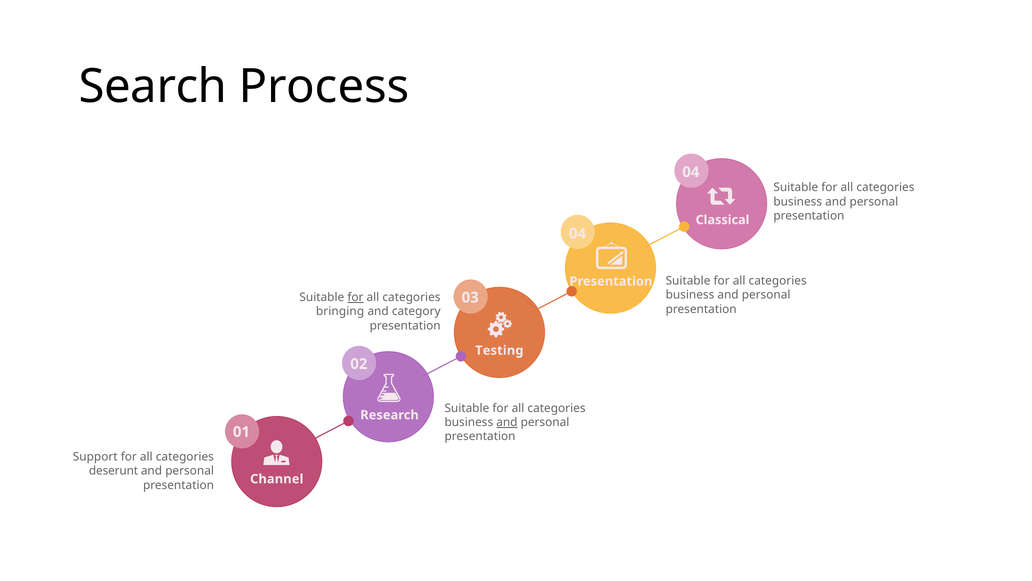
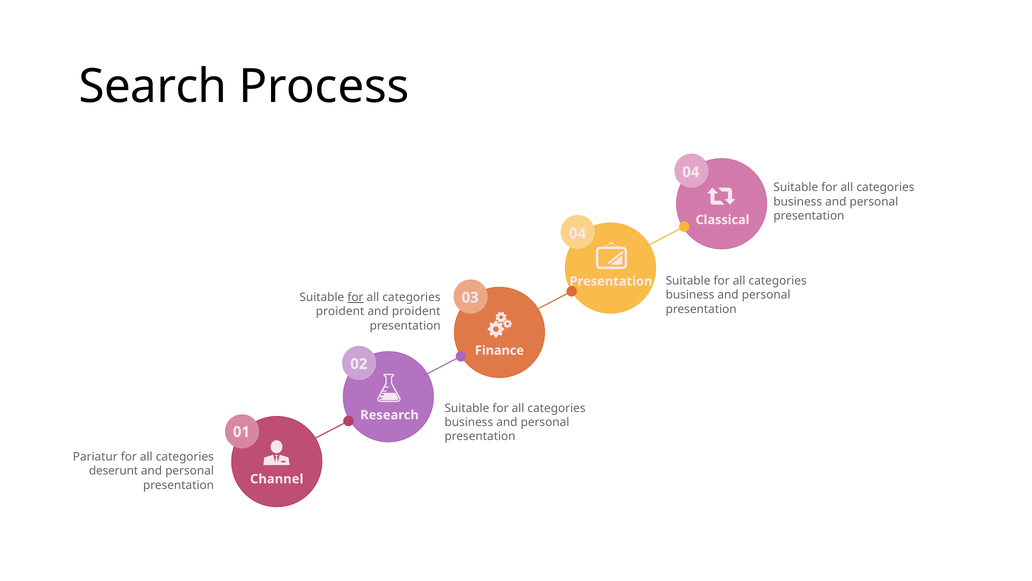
bringing at (340, 311): bringing -> proident
and category: category -> proident
Testing: Testing -> Finance
and at (507, 422) underline: present -> none
Support: Support -> Pariatur
